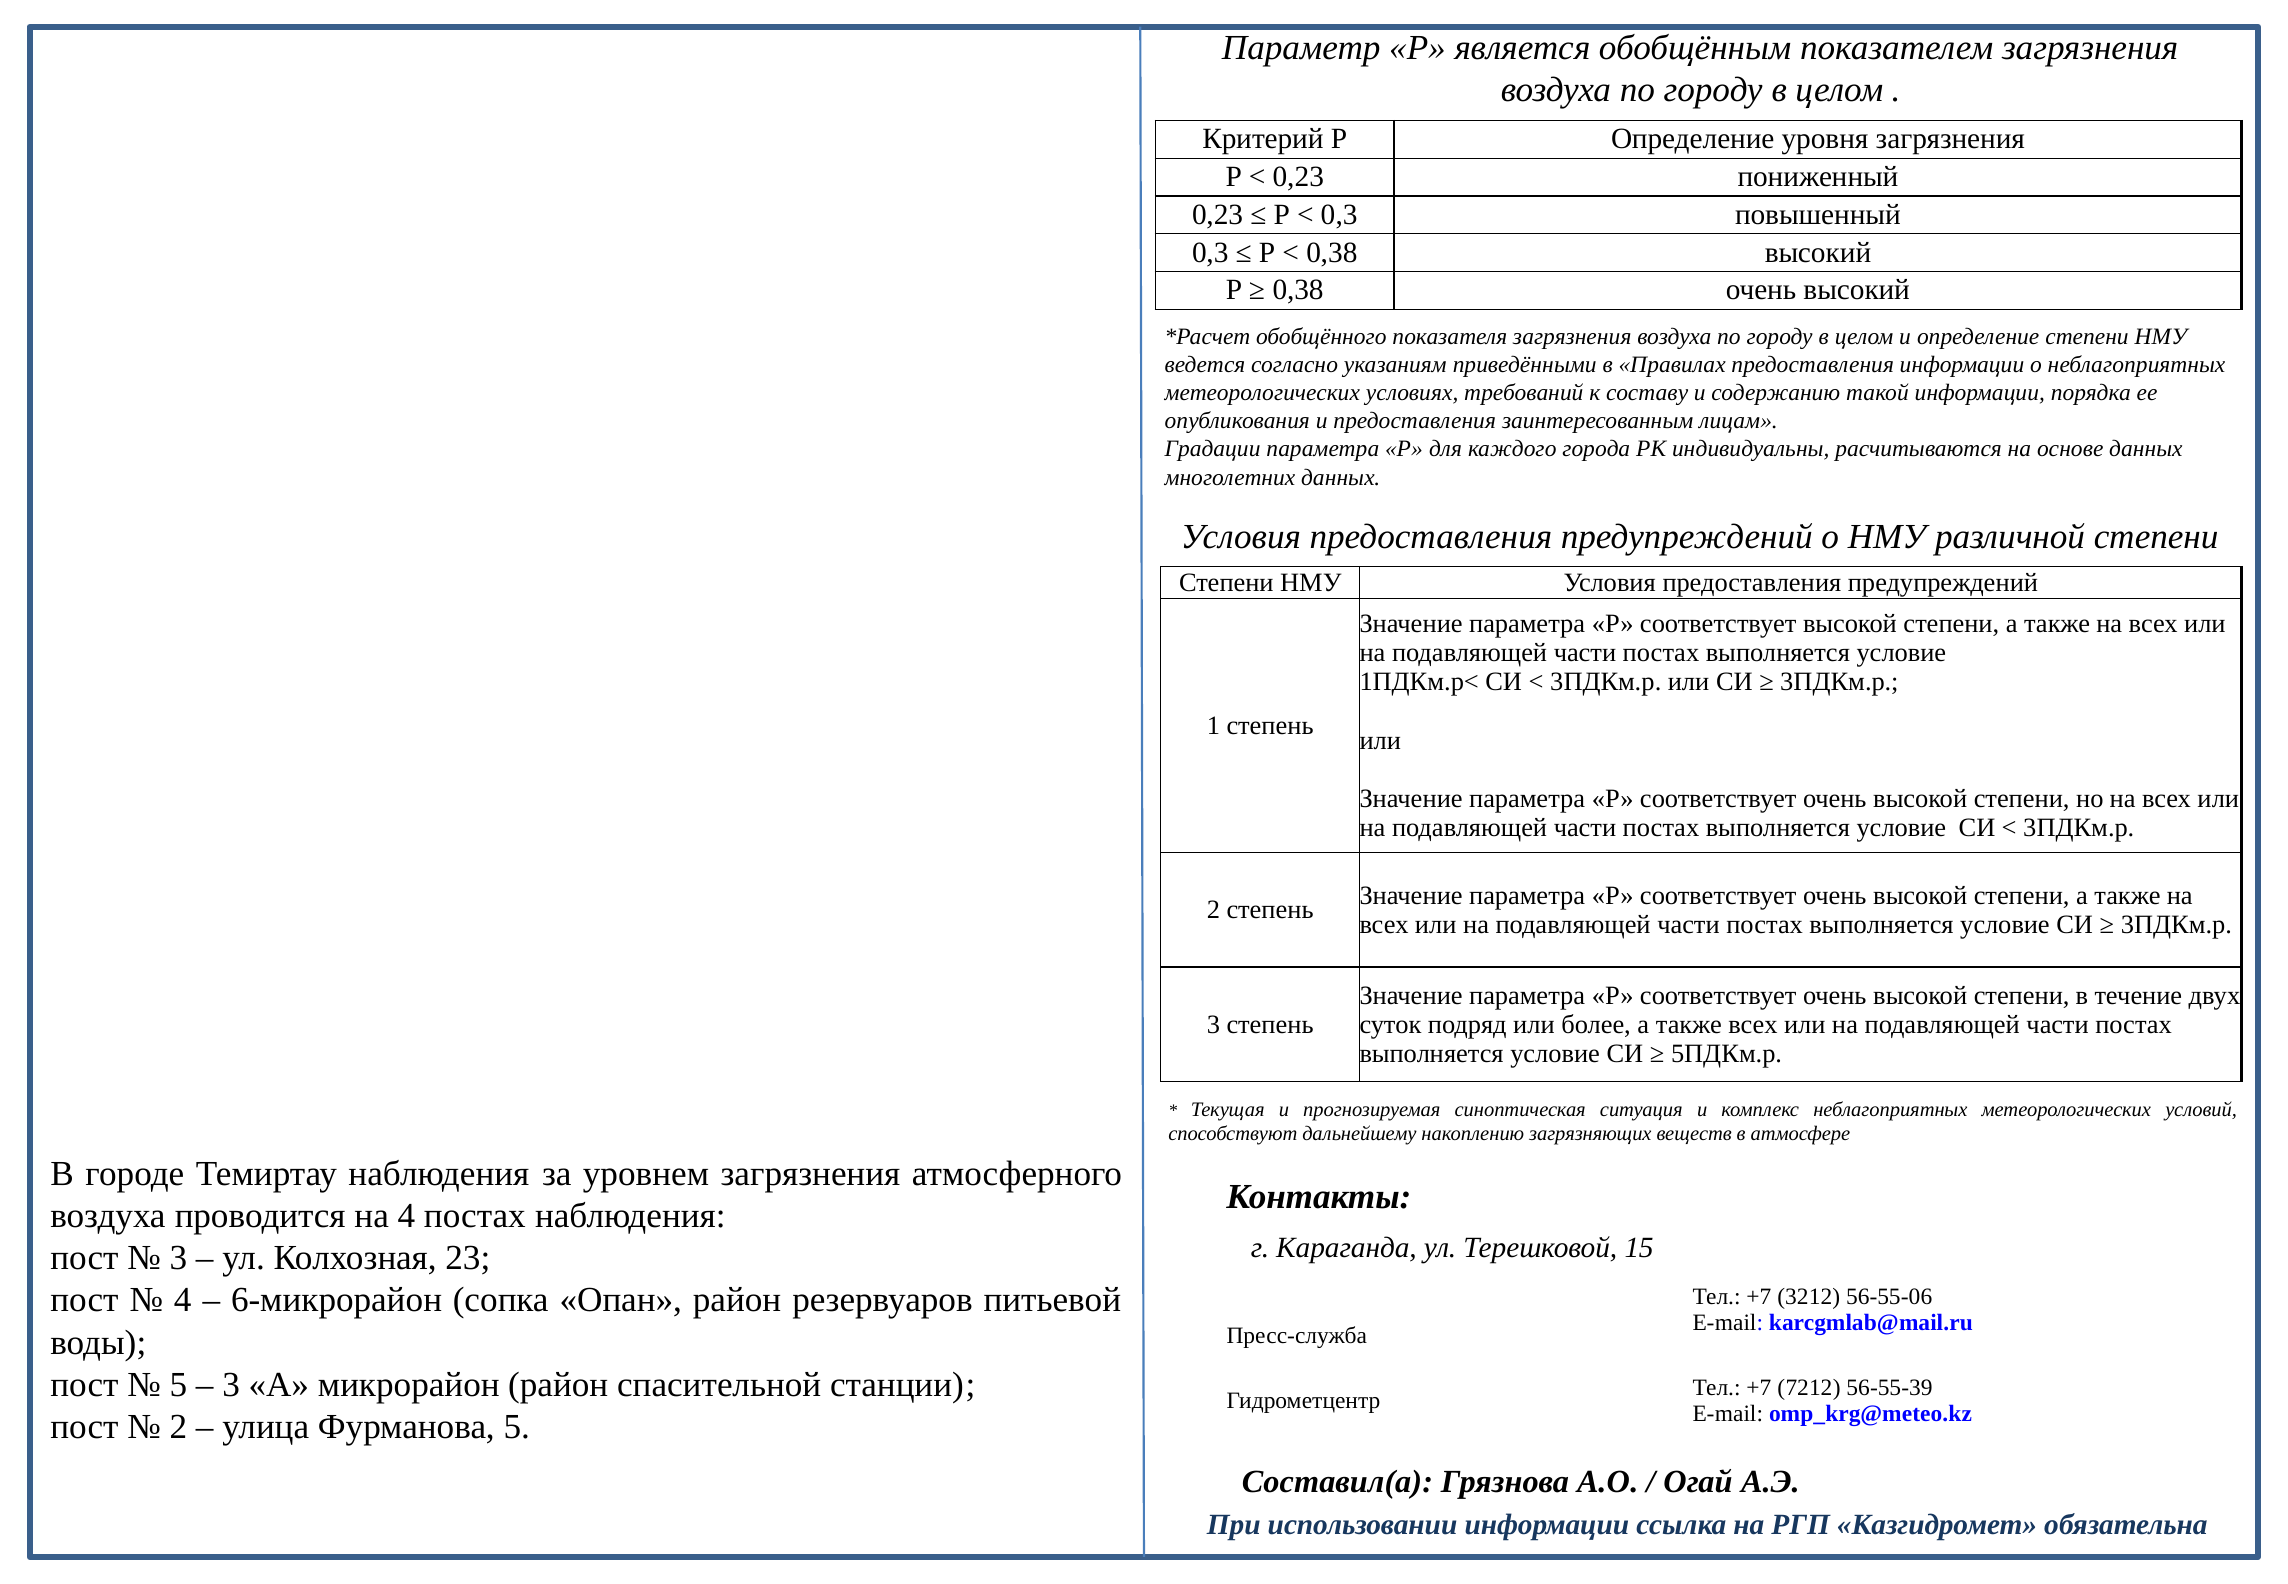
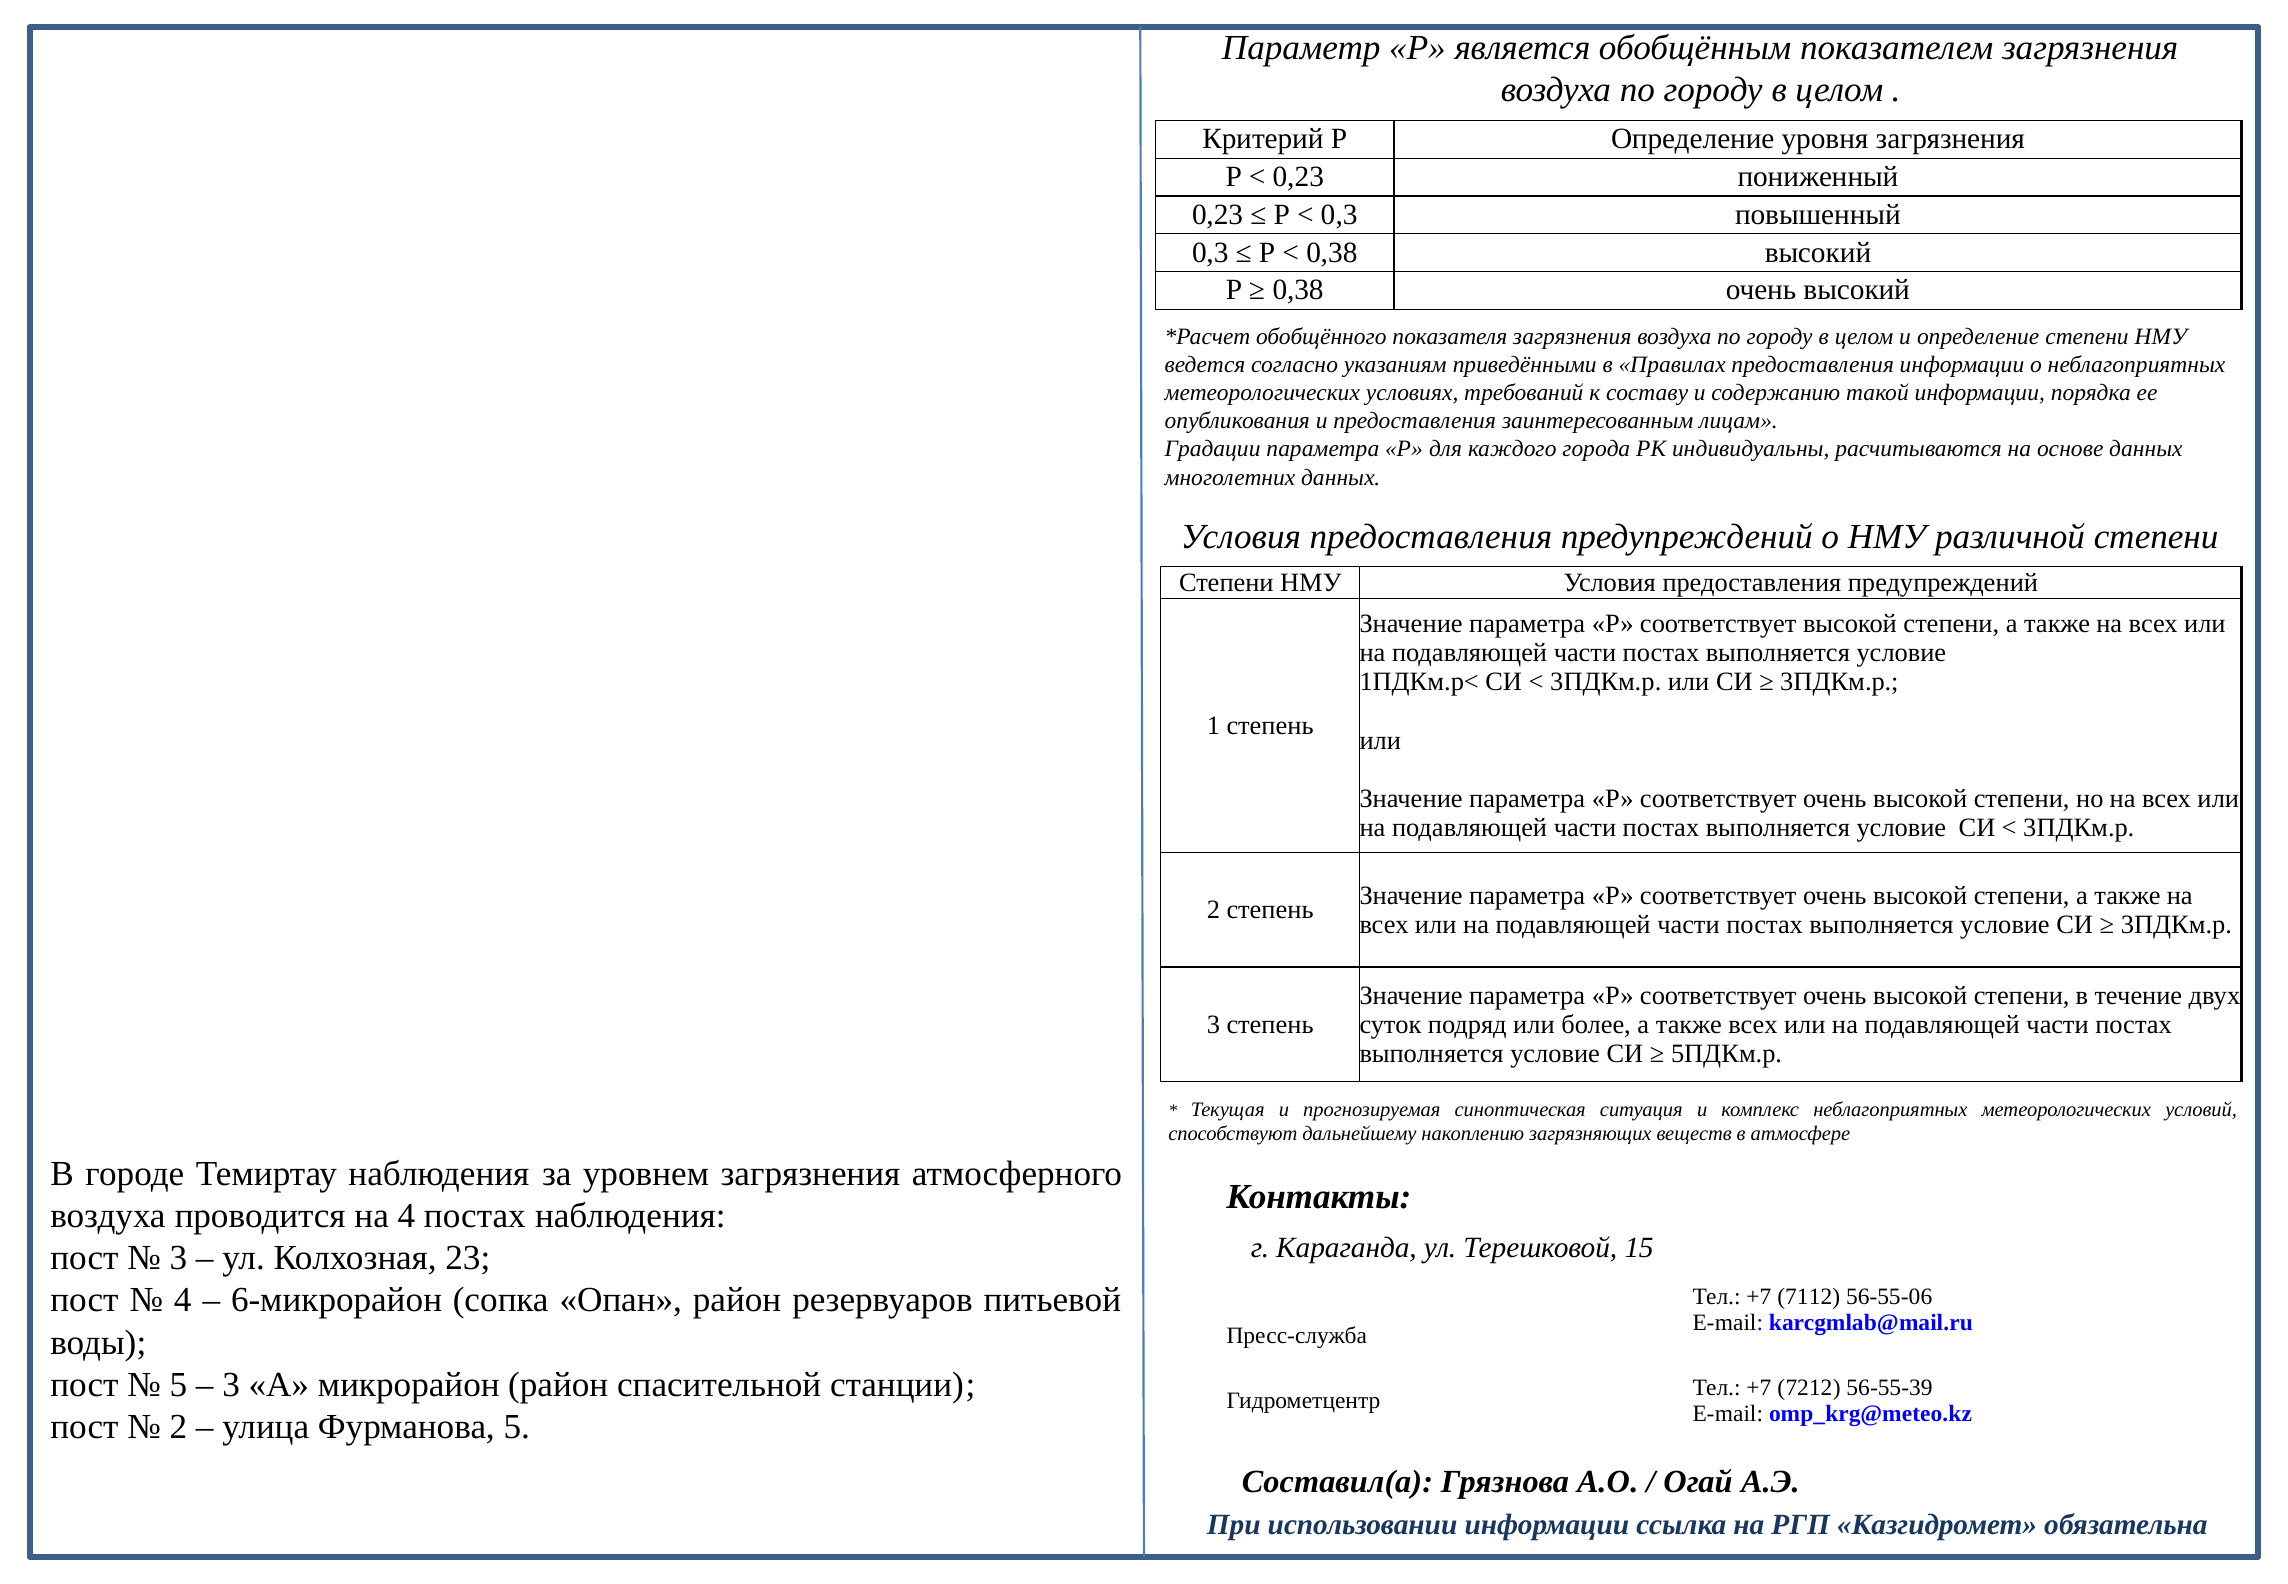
3212: 3212 -> 7112
